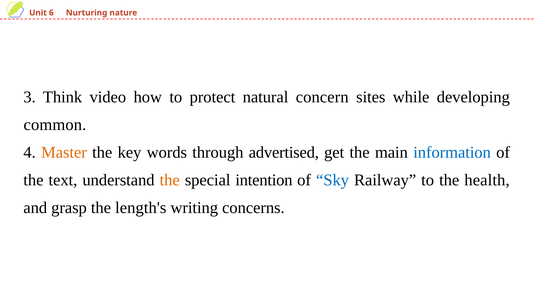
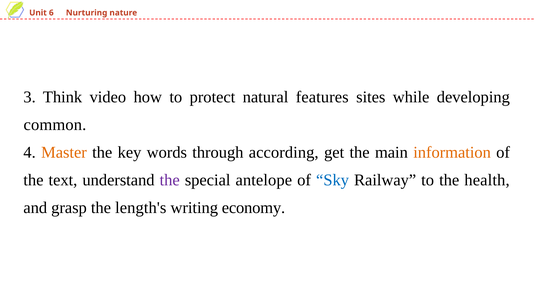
concern: concern -> features
advertised: advertised -> according
information colour: blue -> orange
the at (170, 180) colour: orange -> purple
intention: intention -> antelope
concerns: concerns -> economy
